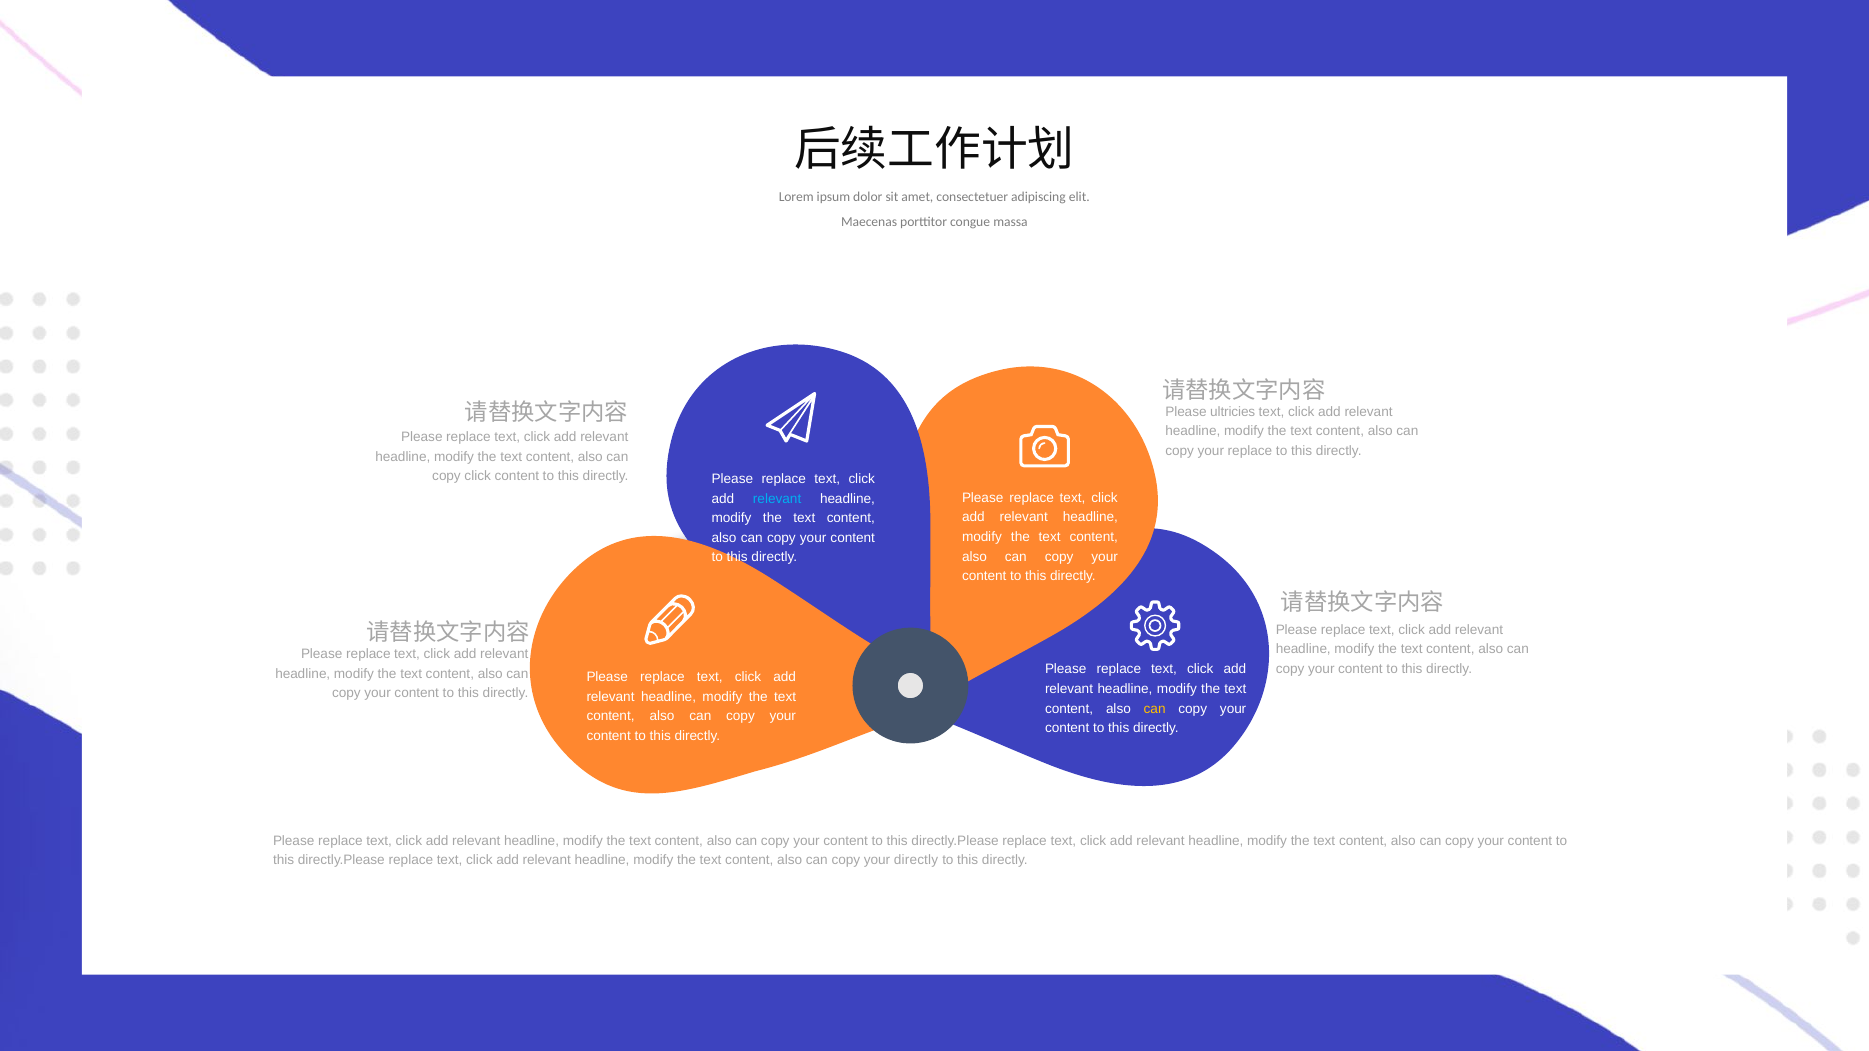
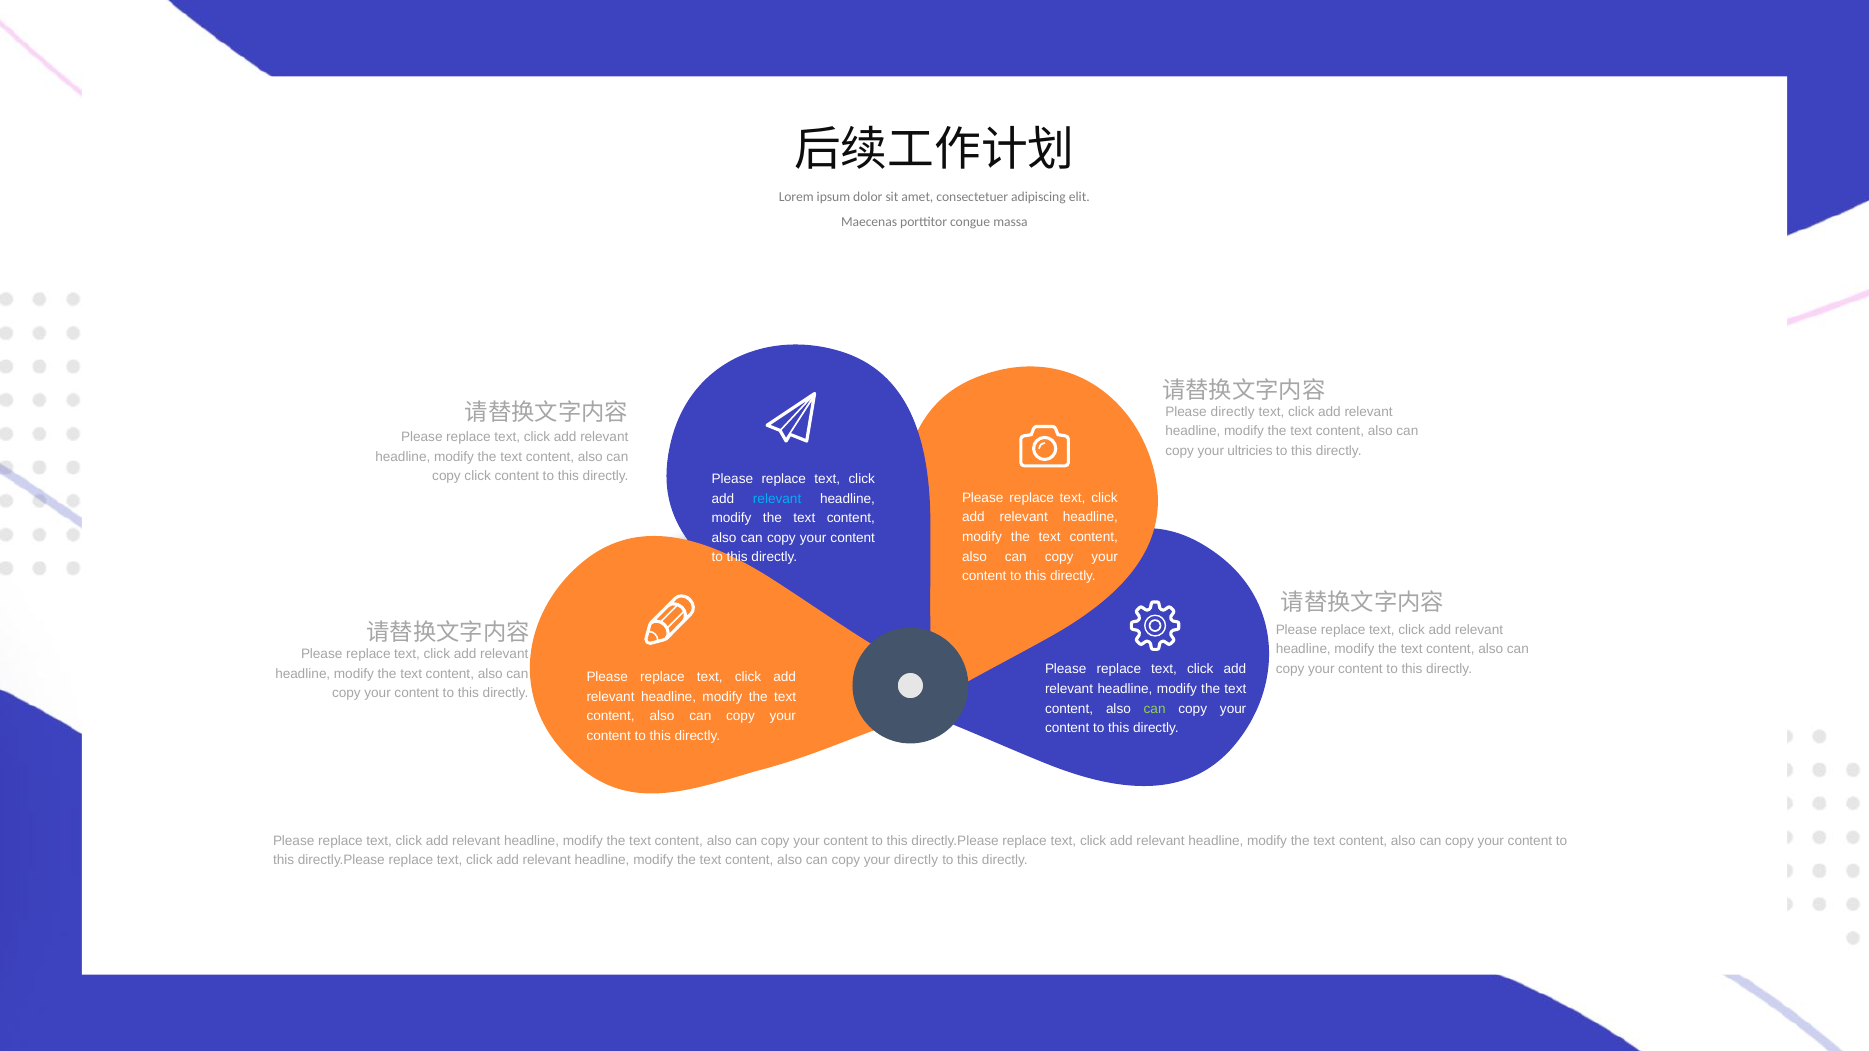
ultricies at (1233, 412): ultricies -> directly
your replace: replace -> ultricies
can at (1155, 709) colour: yellow -> light green
